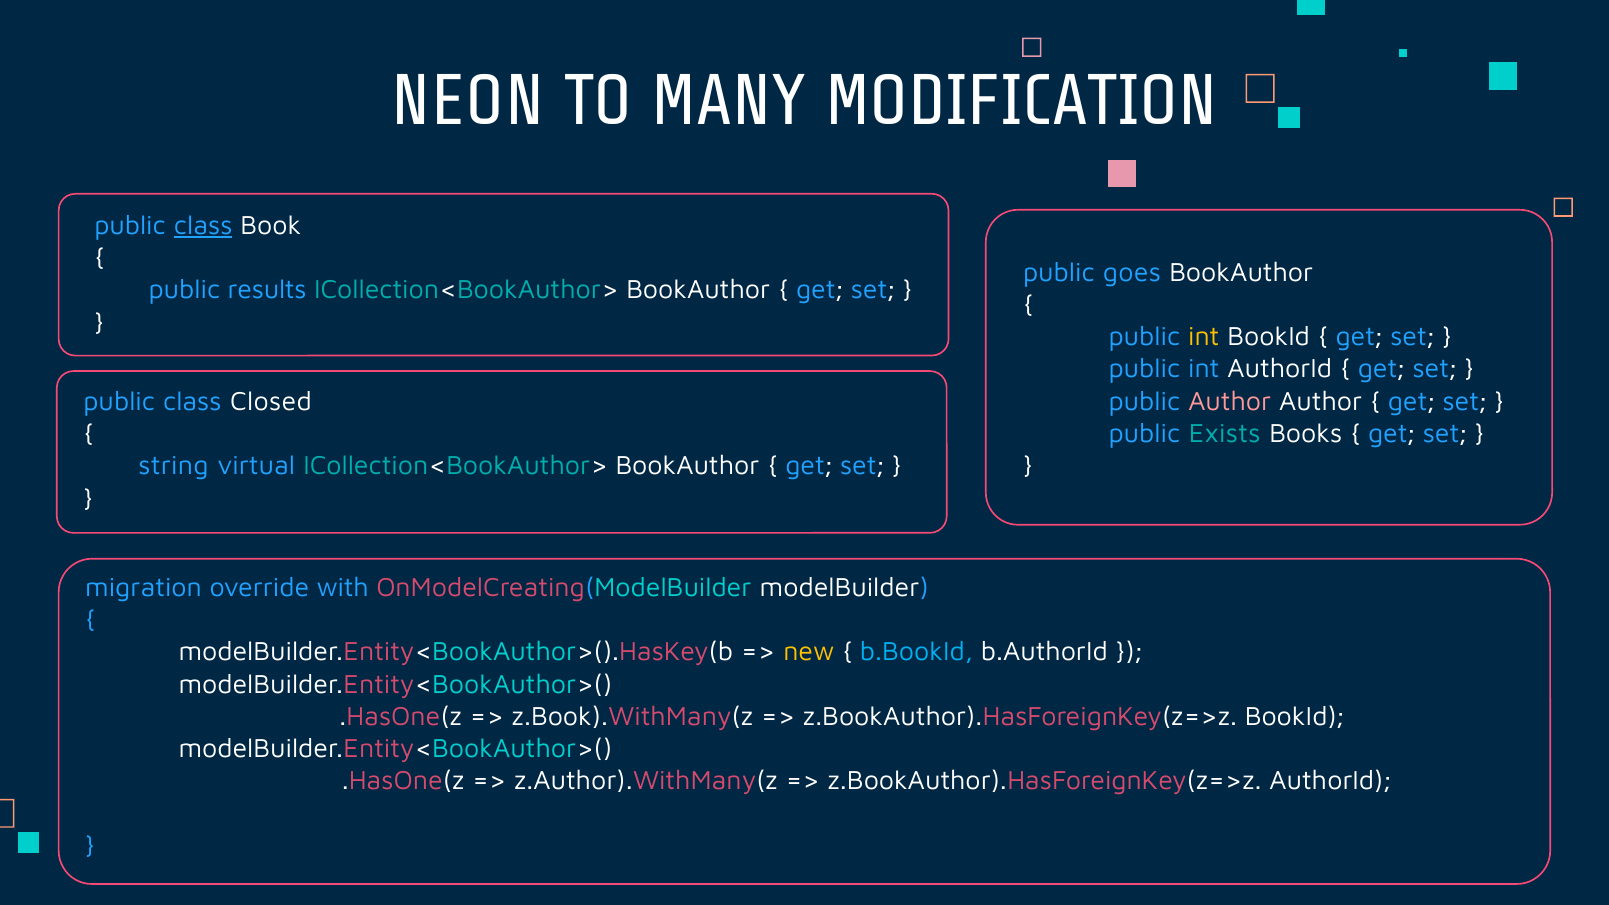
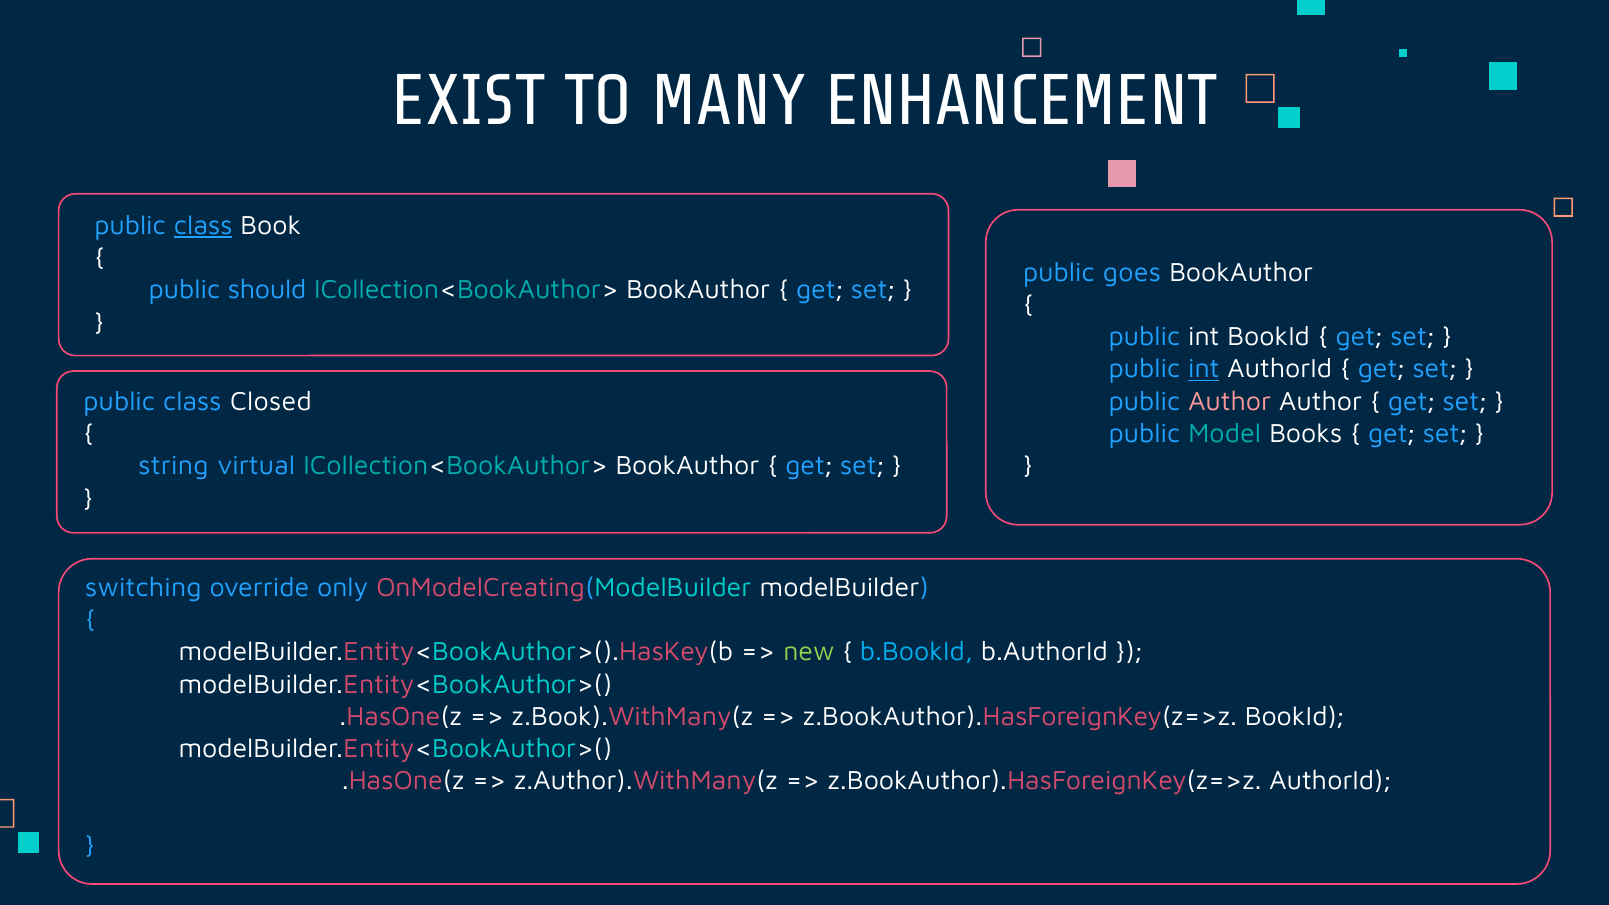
NEON: NEON -> EXIST
MODIFICATION: MODIFICATION -> ENHANCEMENT
results: results -> should
int at (1204, 337) colour: yellow -> white
int at (1204, 369) underline: none -> present
Exists: Exists -> Model
migration: migration -> switching
with: with -> only
new colour: yellow -> light green
